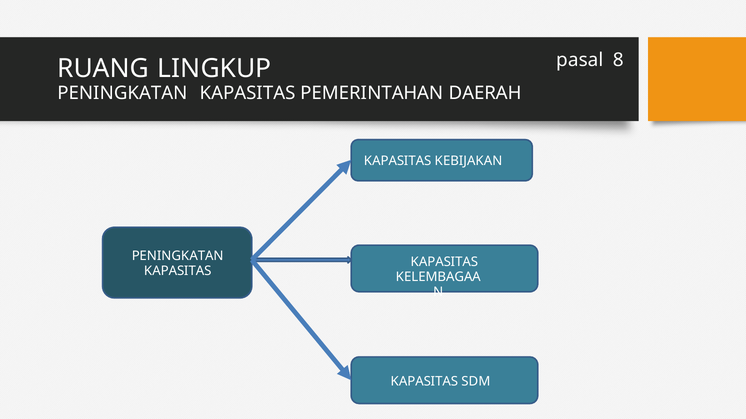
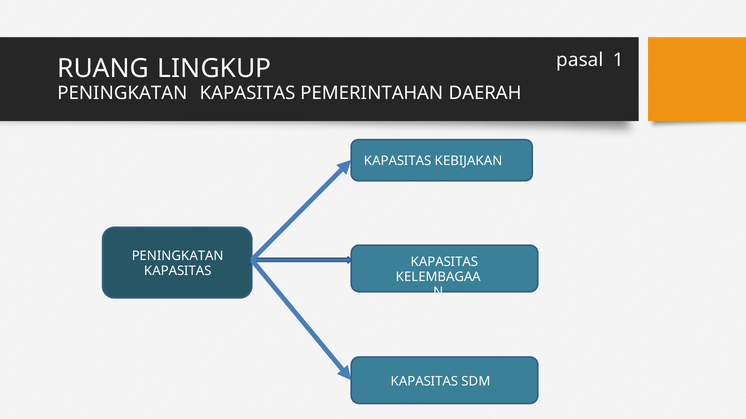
8: 8 -> 1
